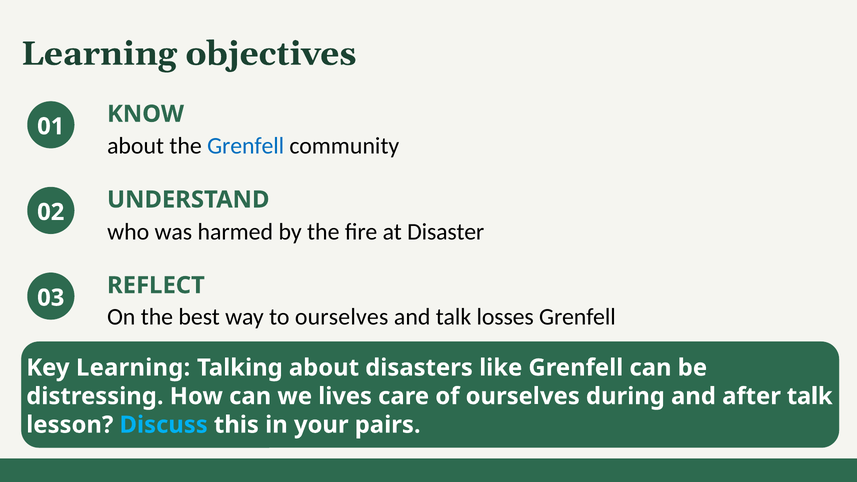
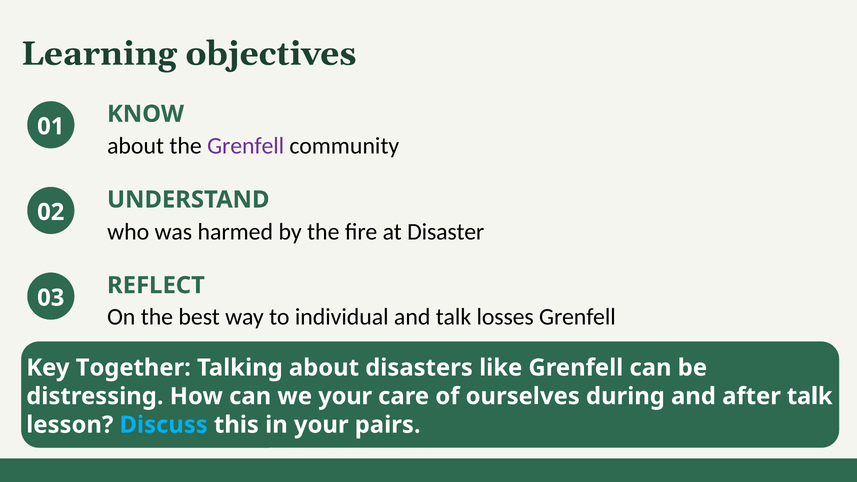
Grenfell at (246, 146) colour: blue -> purple
to ourselves: ourselves -> individual
Key Learning: Learning -> Together
we lives: lives -> your
